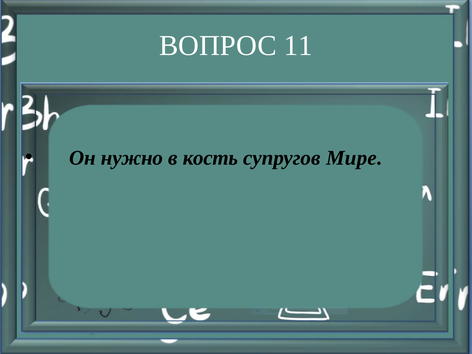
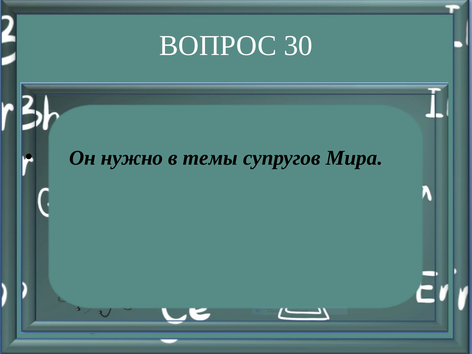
11: 11 -> 30
кость: кость -> темы
Мире: Мире -> Мира
